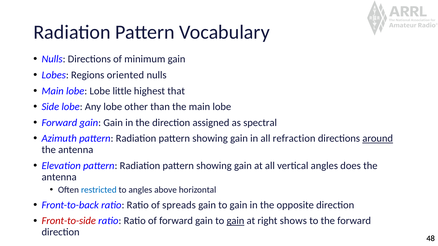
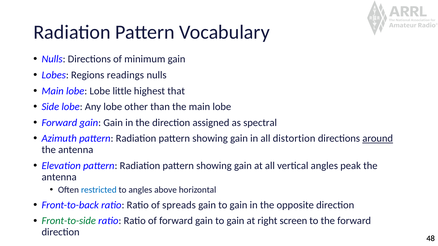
oriented: oriented -> readings
refraction: refraction -> distortion
does: does -> peak
Front-to-side colour: red -> green
gain at (235, 221) underline: present -> none
shows: shows -> screen
